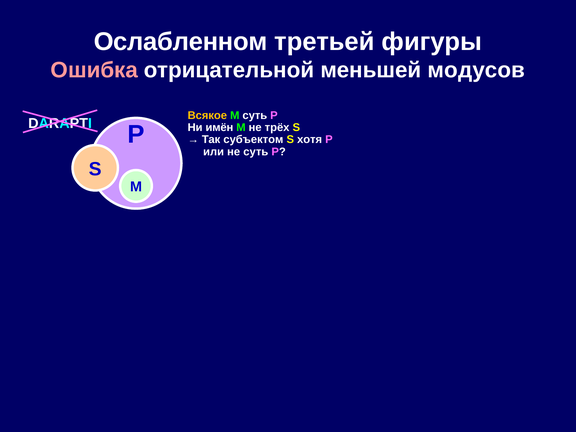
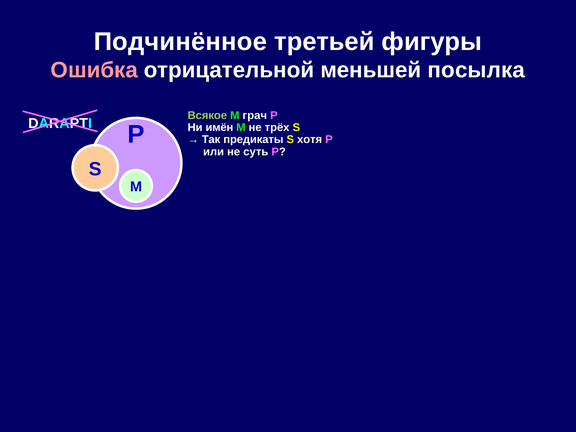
Ослабленном: Ослабленном -> Подчинённое
модусов: модусов -> посылка
Всякое colour: yellow -> light green
M суть: суть -> грач
субъектом: субъектом -> предикаты
